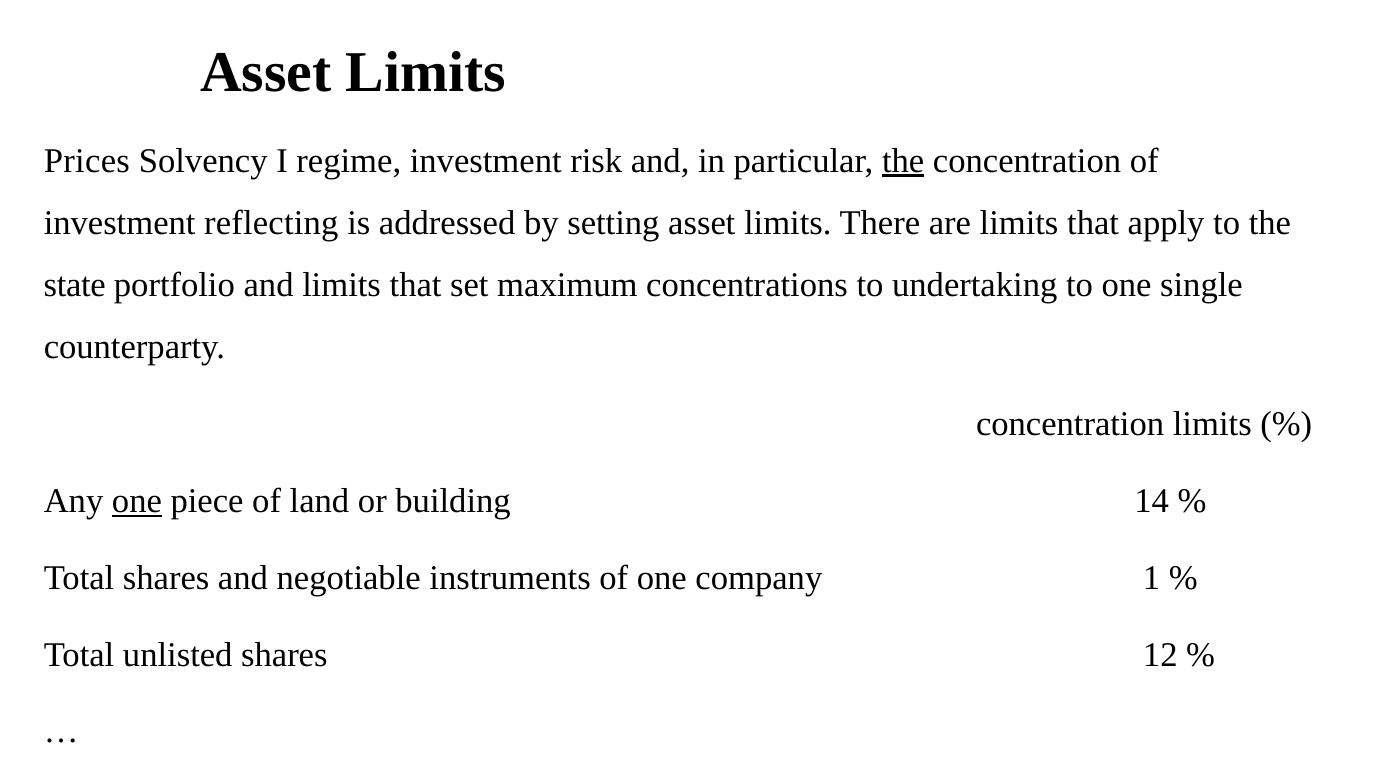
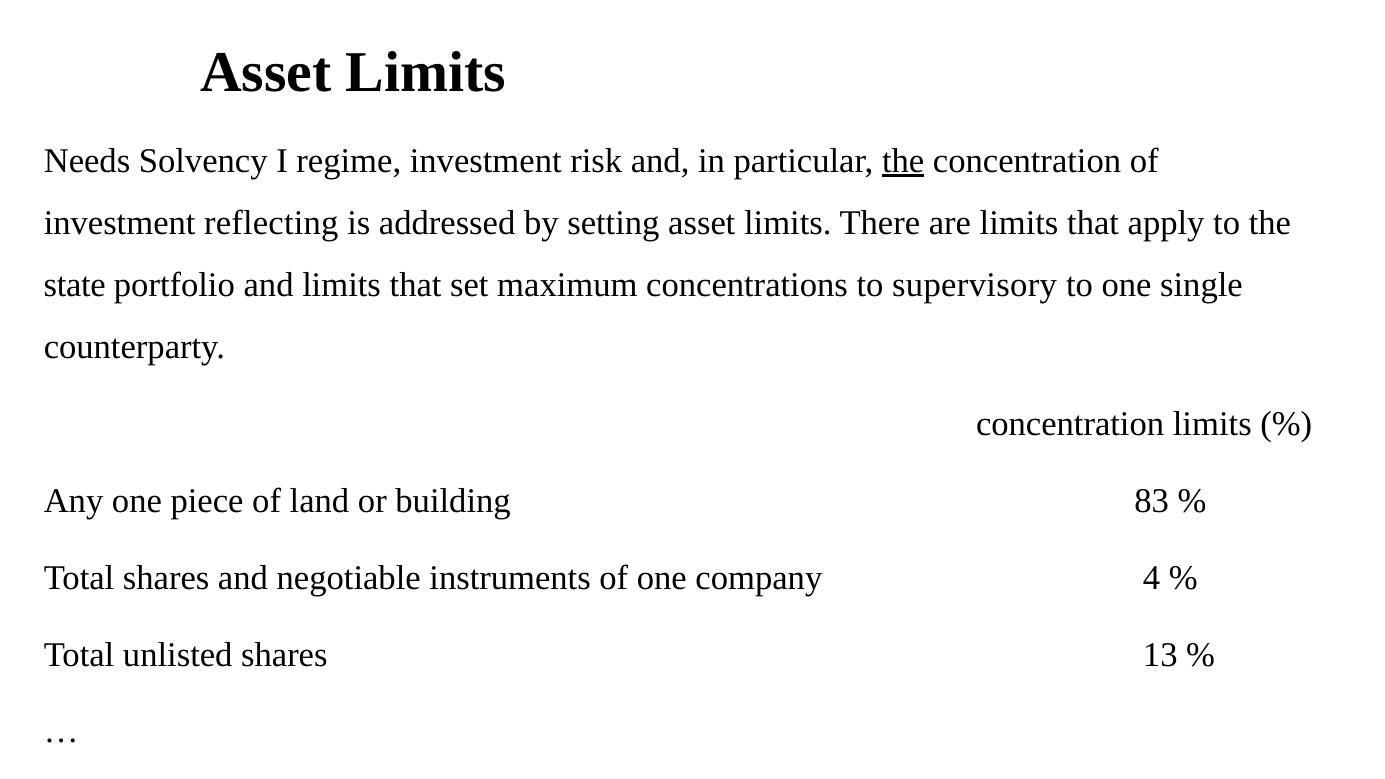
Prices: Prices -> Needs
undertaking: undertaking -> supervisory
one at (137, 501) underline: present -> none
14: 14 -> 83
1: 1 -> 4
12: 12 -> 13
